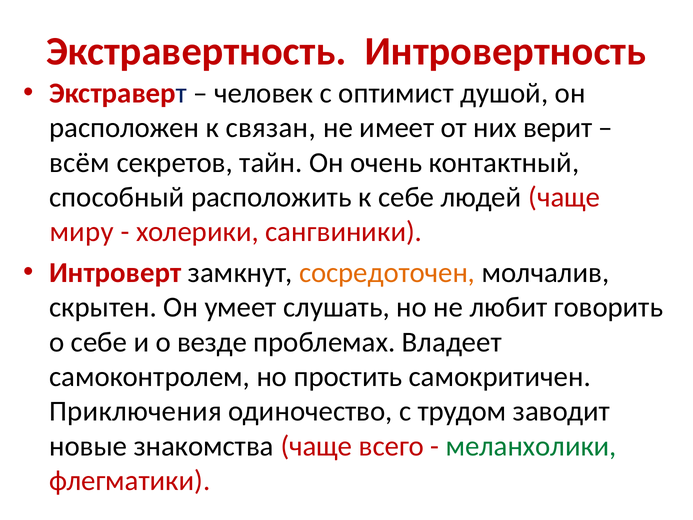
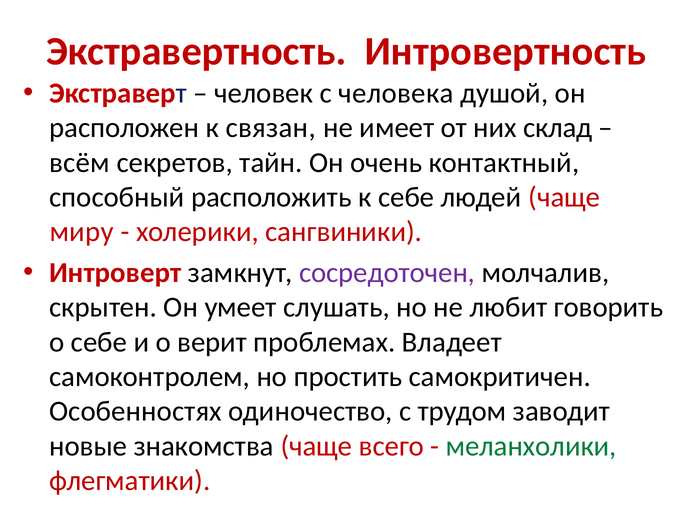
оптимист: оптимист -> человека
верит: верит -> склад
сосредоточен colour: orange -> purple
везде: везде -> верит
Приключения: Приключения -> Особенностях
